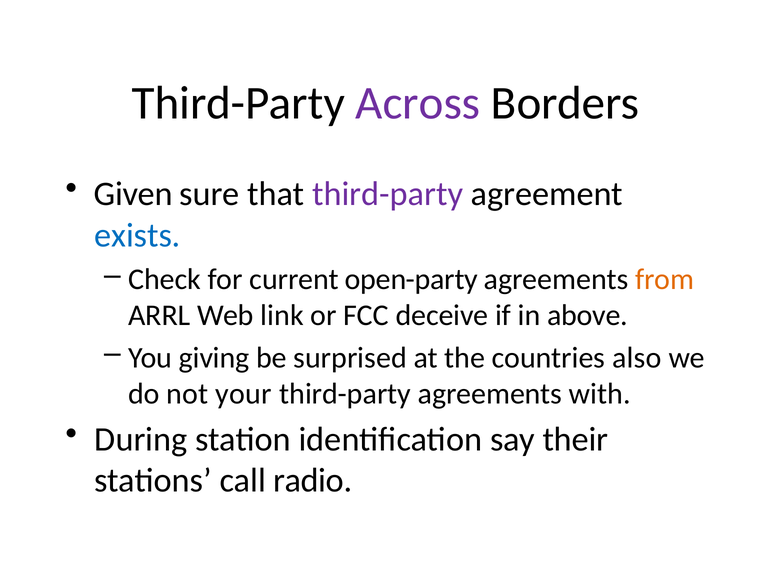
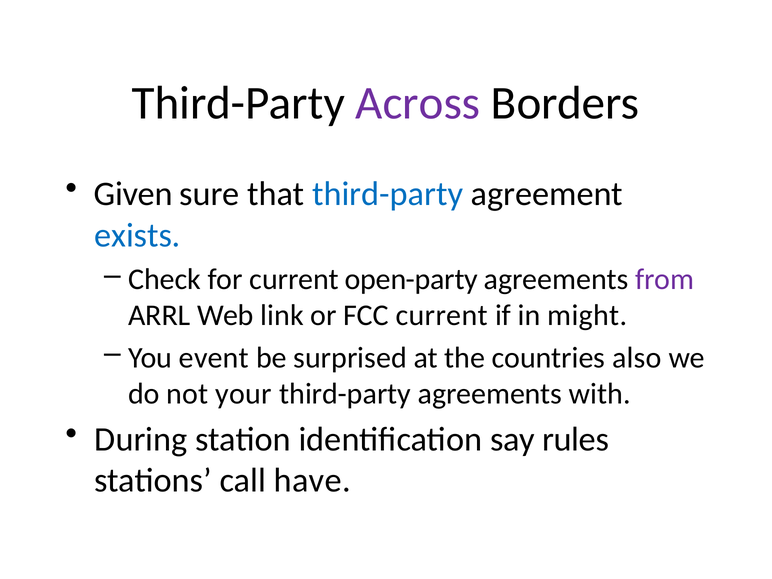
third-party at (388, 194) colour: purple -> blue
from colour: orange -> purple
FCC deceive: deceive -> current
above: above -> might
giving: giving -> event
their: their -> rules
radio: radio -> have
